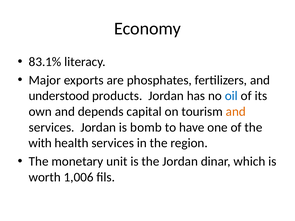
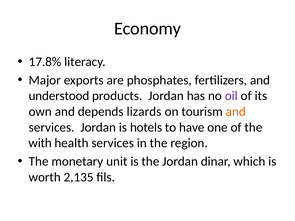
83.1%: 83.1% -> 17.8%
oil colour: blue -> purple
capital: capital -> lizards
bomb: bomb -> hotels
1,006: 1,006 -> 2,135
